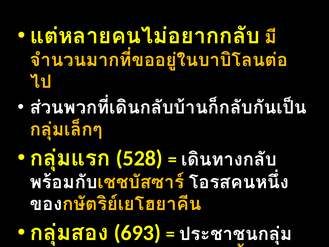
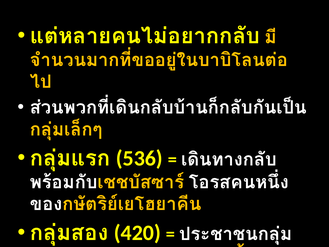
528: 528 -> 536
693: 693 -> 420
